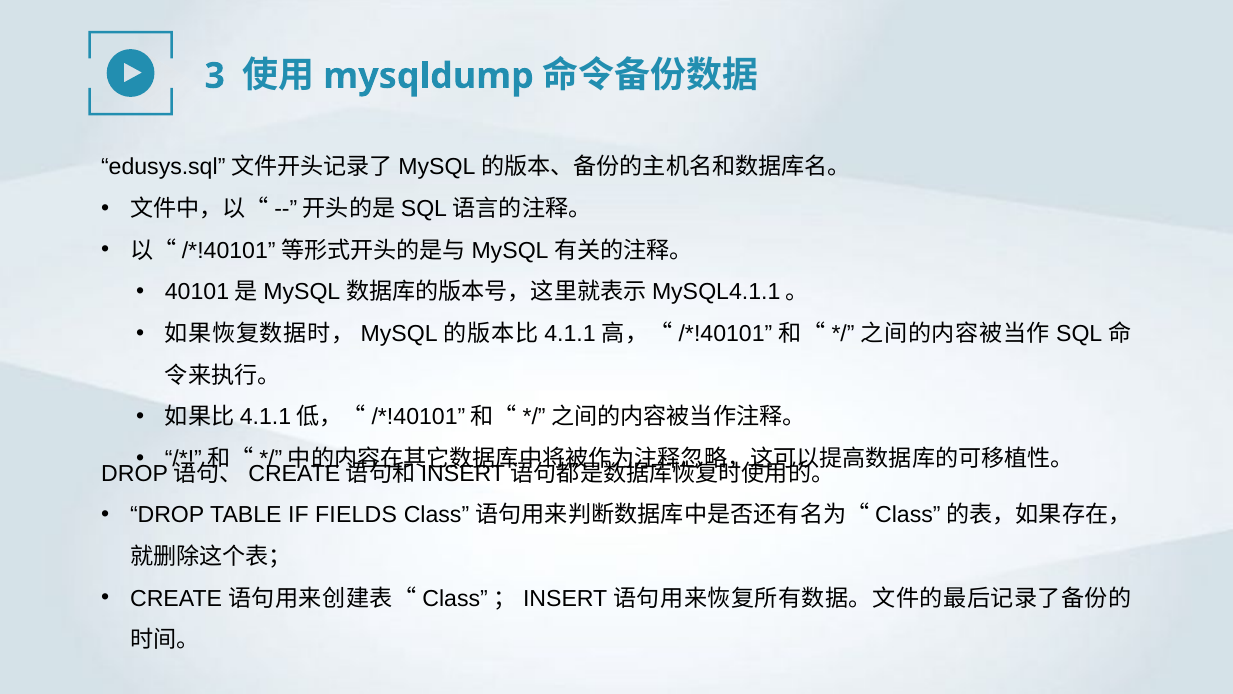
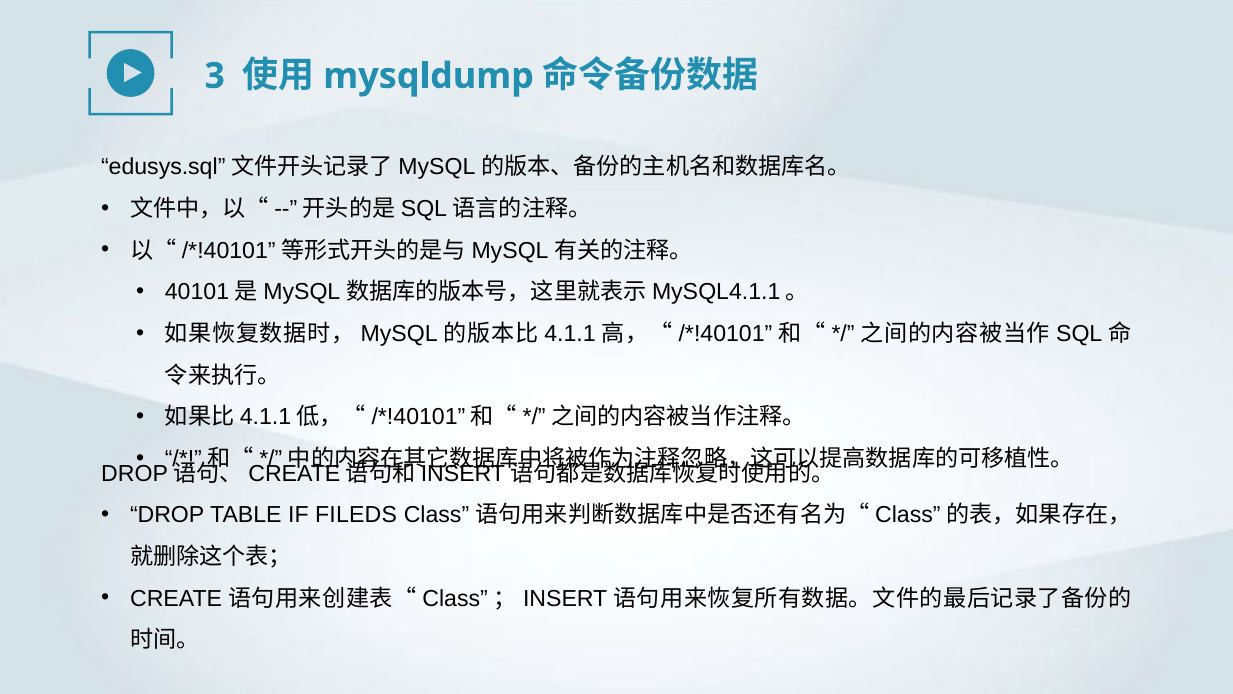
FIELDS: FIELDS -> FILEDS
